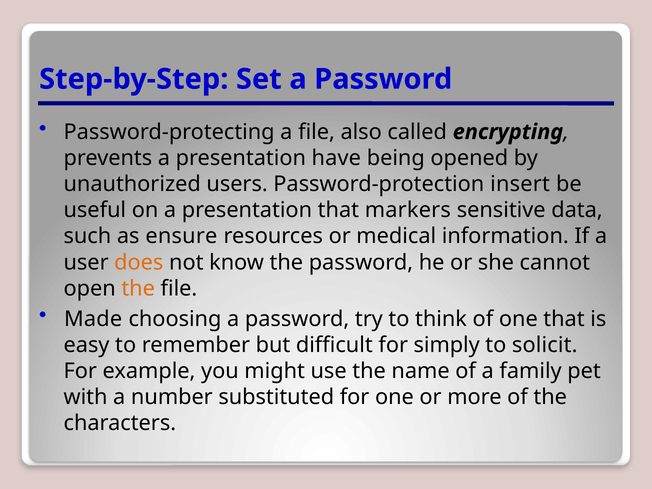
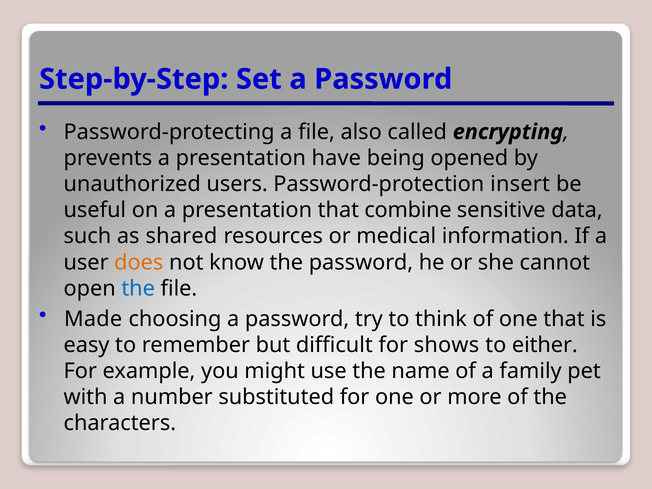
markers: markers -> combine
ensure: ensure -> shared
the at (138, 288) colour: orange -> blue
simply: simply -> shows
solicit: solicit -> either
